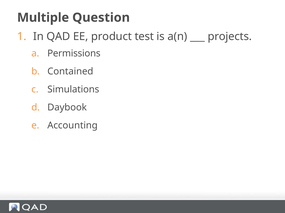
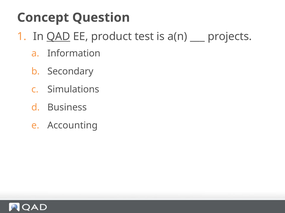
Multiple: Multiple -> Concept
QAD underline: none -> present
Permissions: Permissions -> Information
Contained: Contained -> Secondary
Daybook: Daybook -> Business
